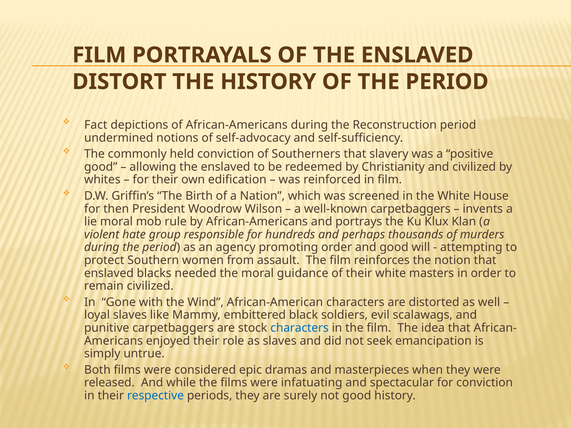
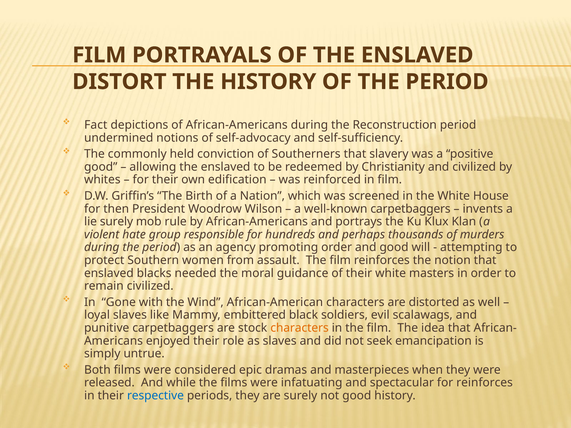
lie moral: moral -> surely
characters at (300, 328) colour: blue -> orange
for conviction: conviction -> reinforces
